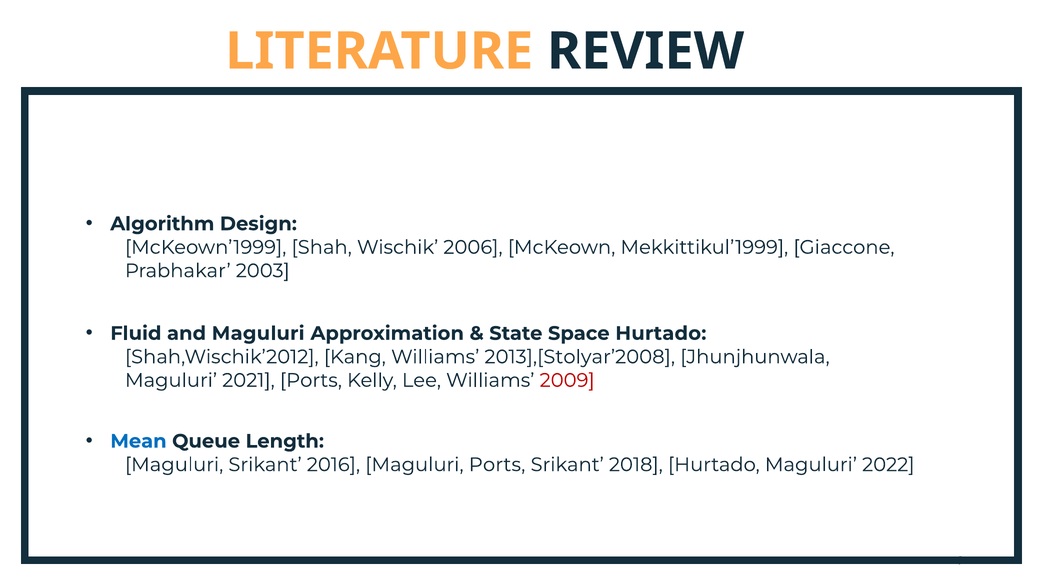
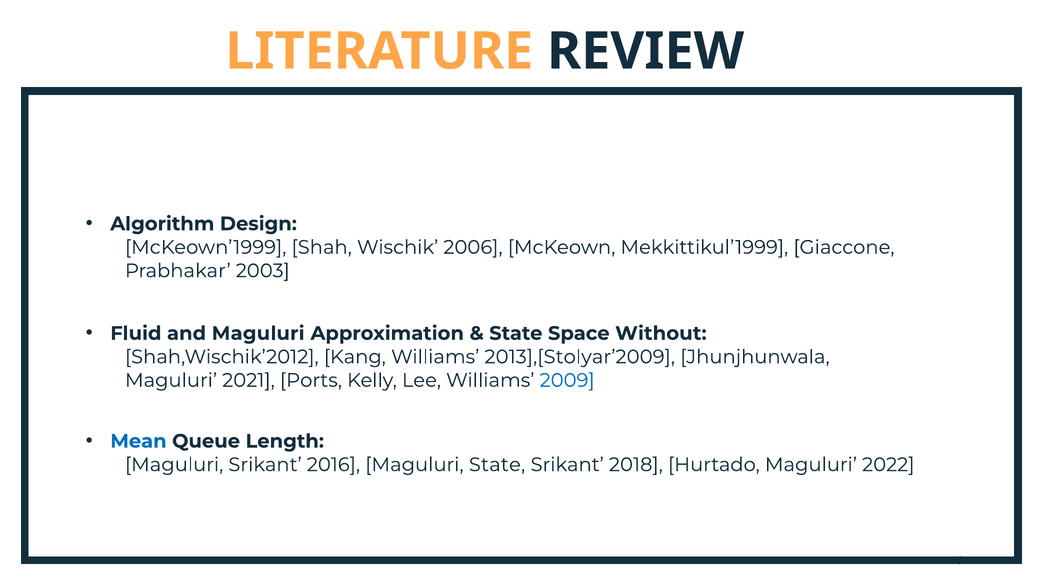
Space Hurtado: Hurtado -> Without
2013],[Stolyar’2008: 2013],[Stolyar’2008 -> 2013],[Stolyar’2009
2009 colour: red -> blue
Maguluri Ports: Ports -> State
